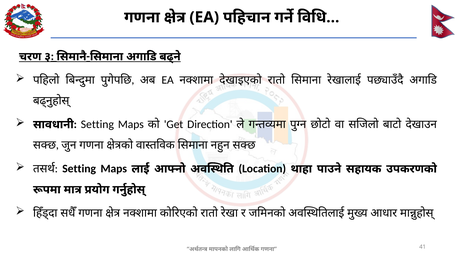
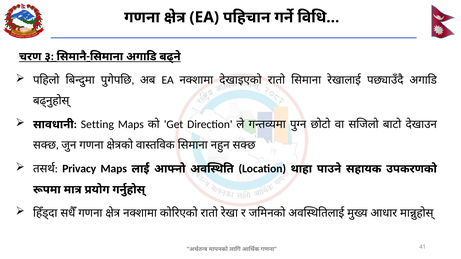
Setting at (79, 169): Setting -> Privacy
